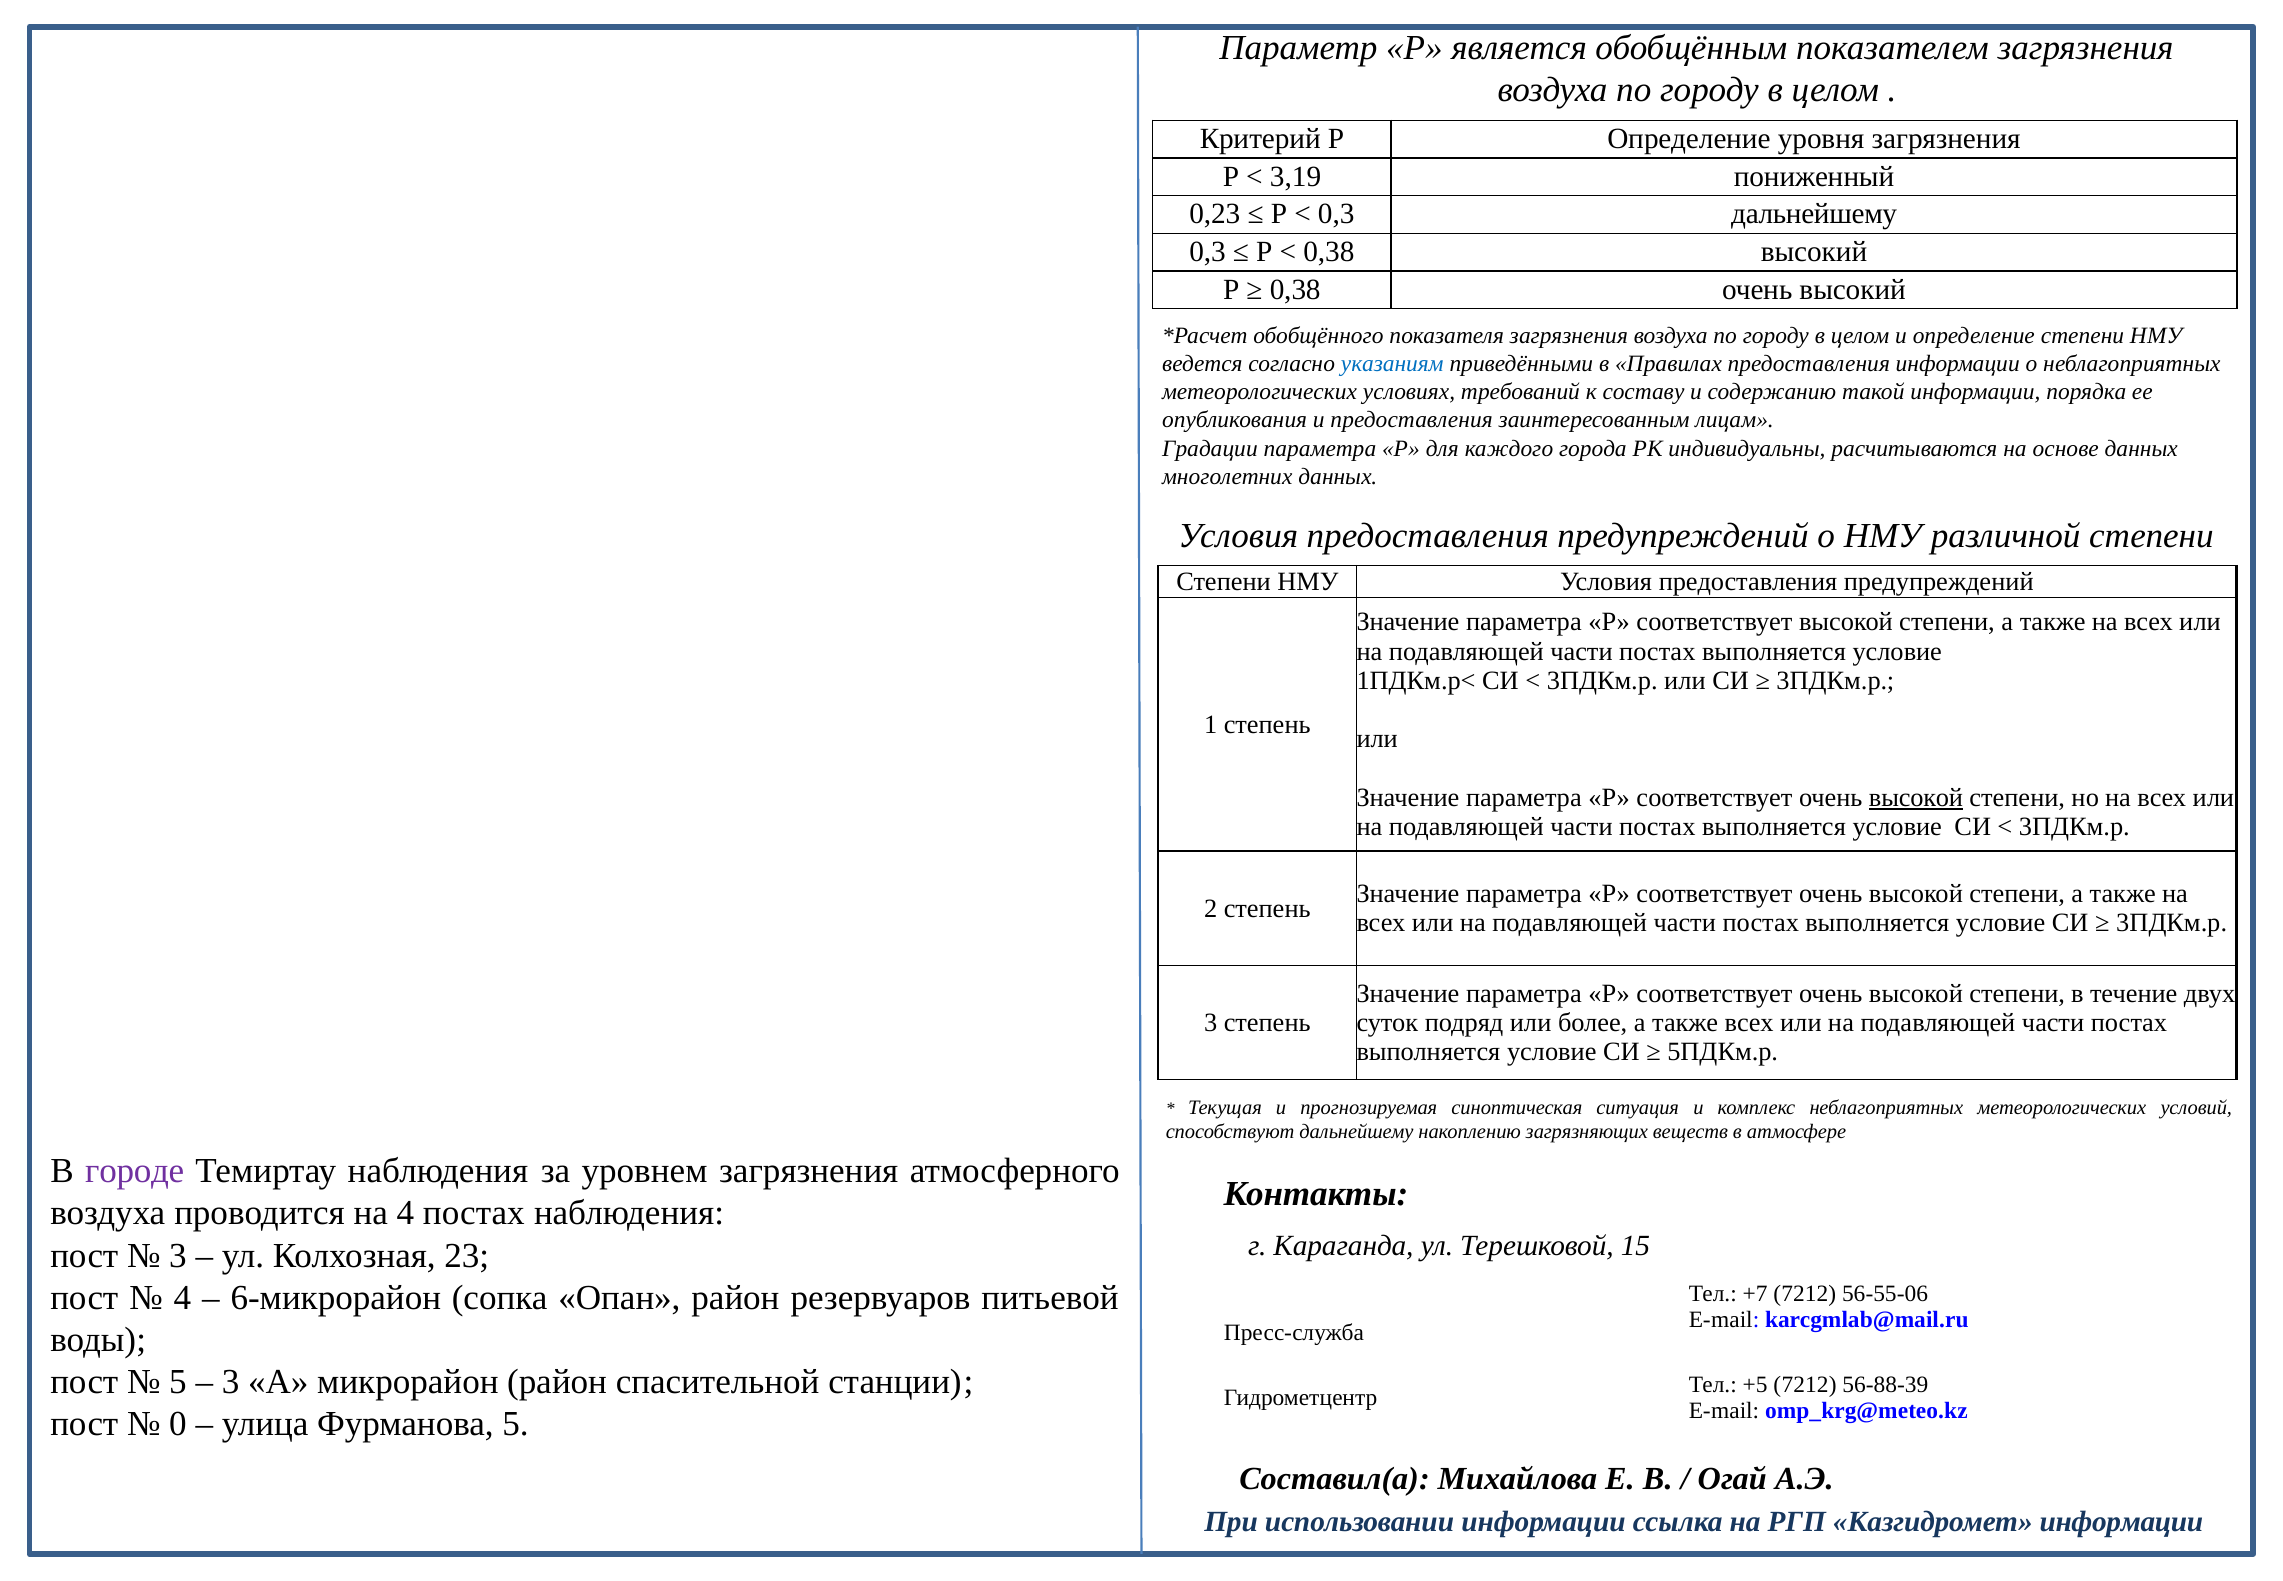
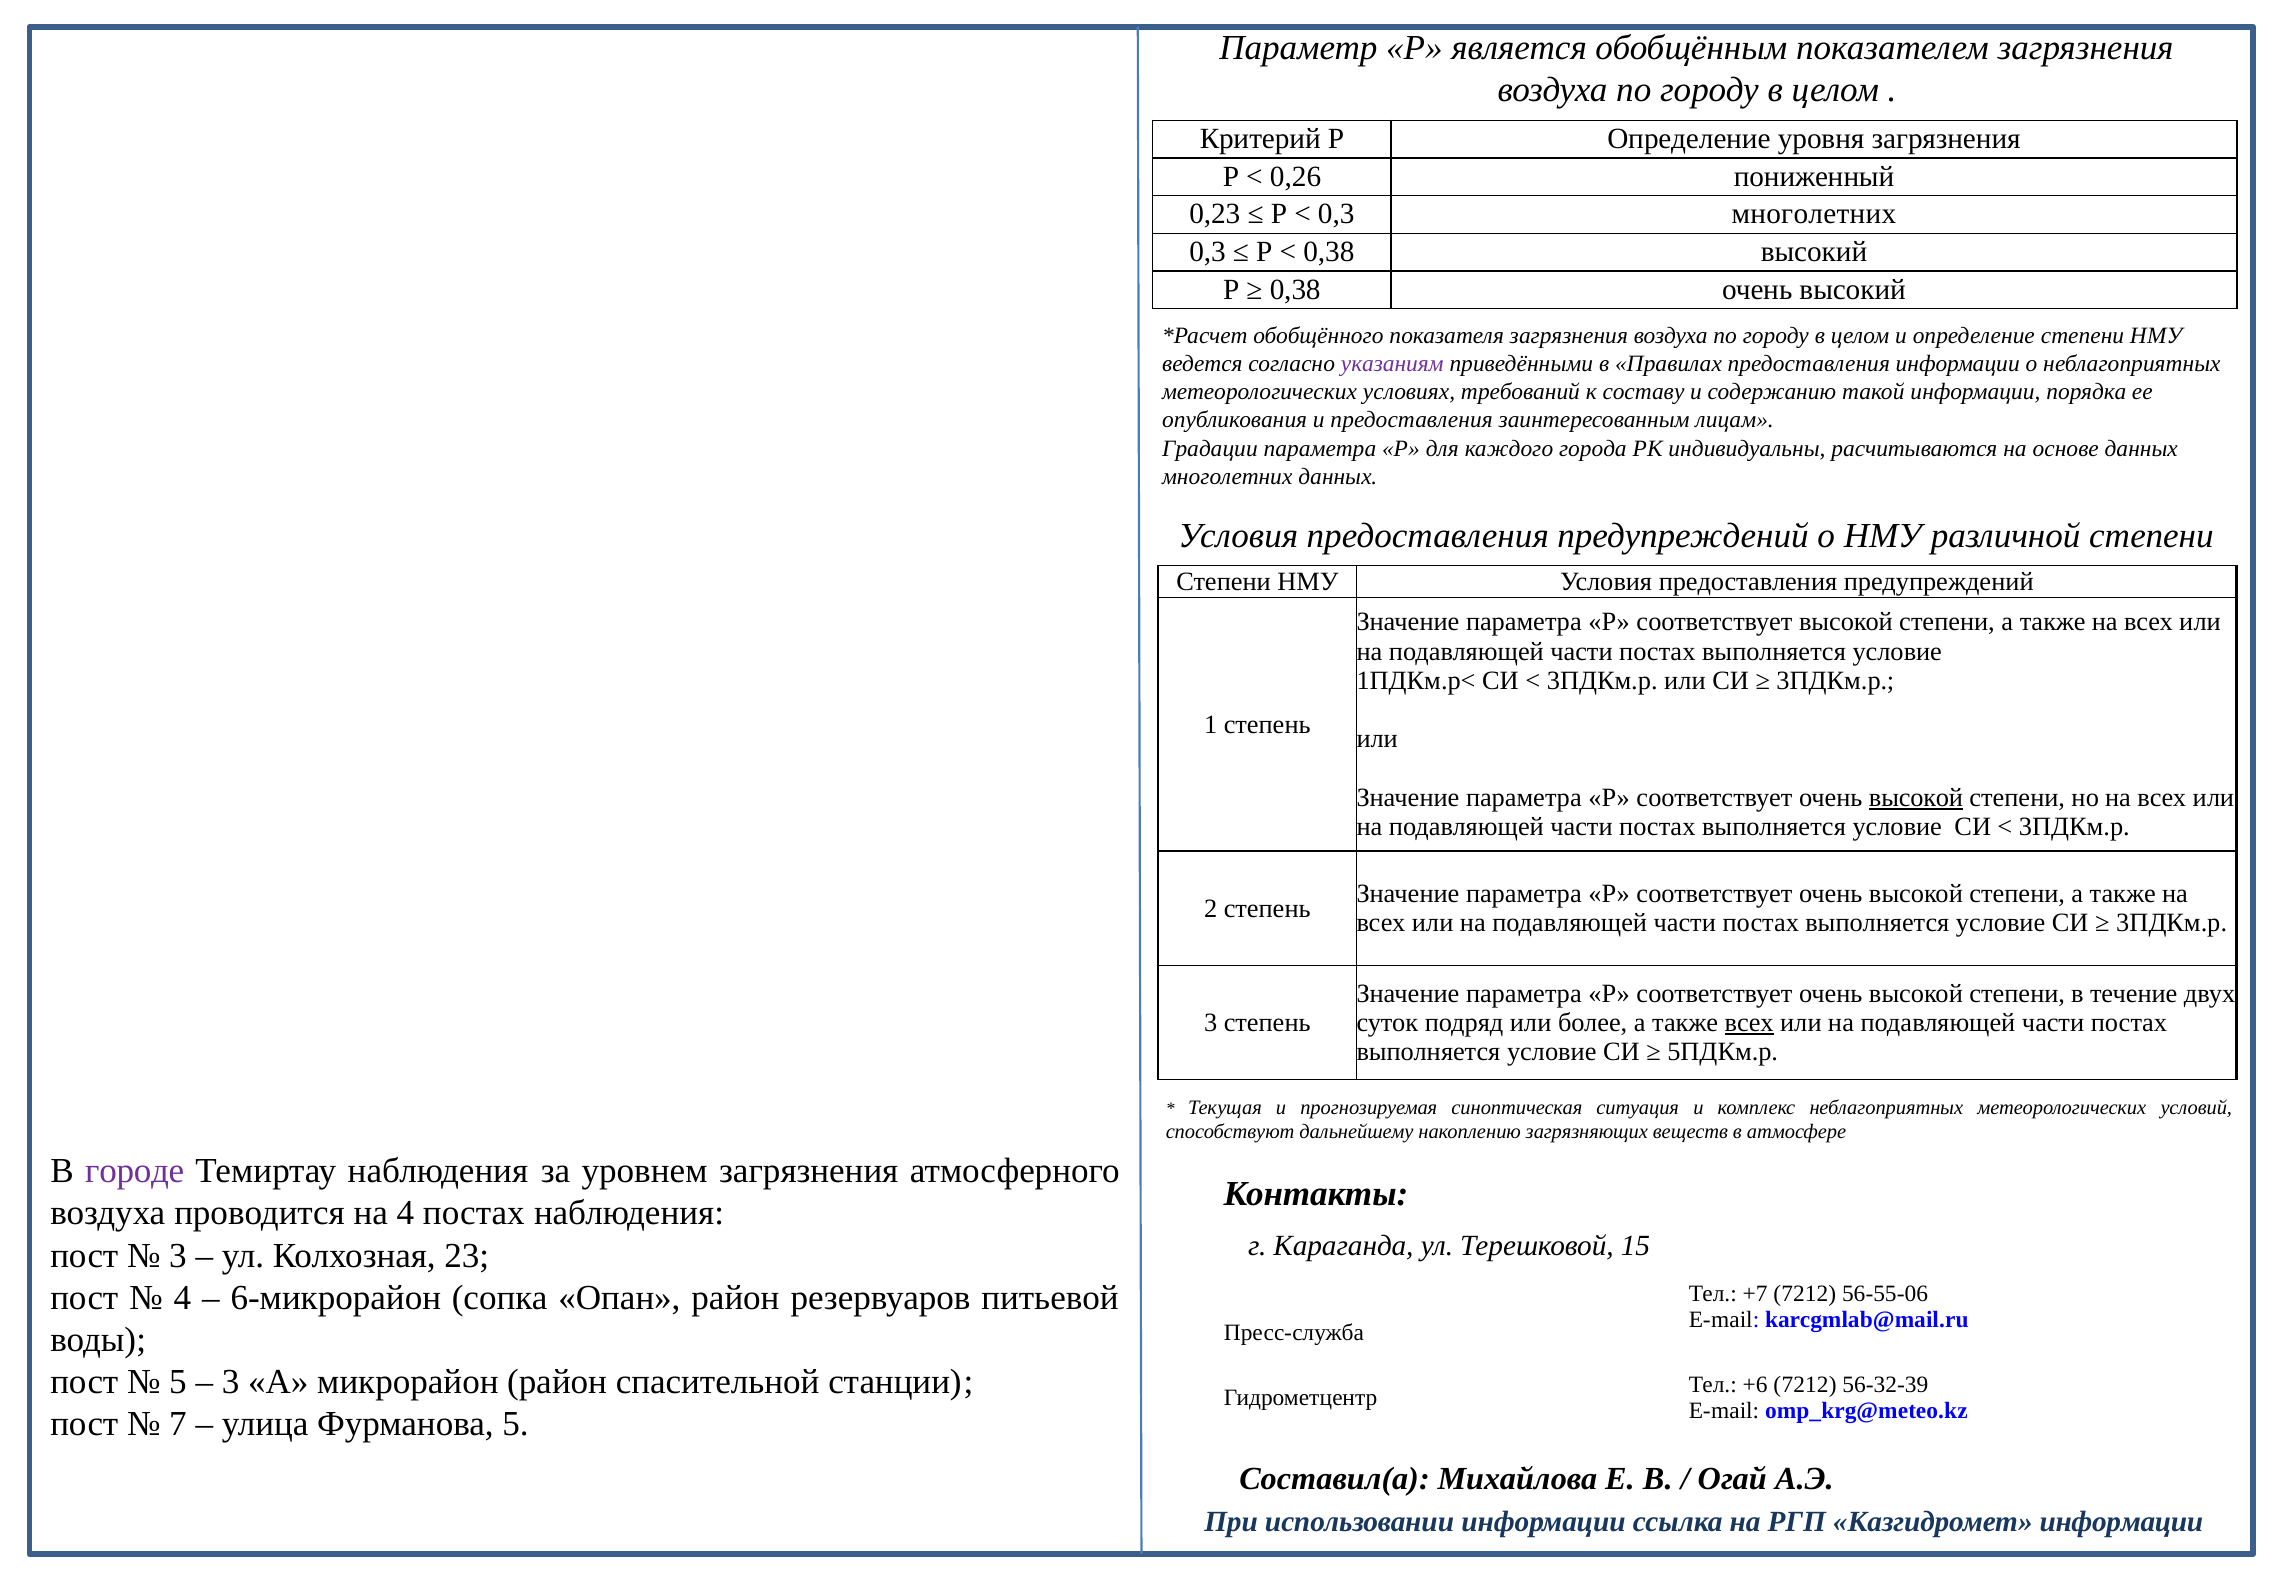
3,19: 3,19 -> 0,26
0,3 дальнейшему: дальнейшему -> многолетних
указаниям colour: blue -> purple
всех at (1749, 1022) underline: none -> present
+5: +5 -> +6
56-88-39: 56-88-39 -> 56-32-39
0: 0 -> 7
